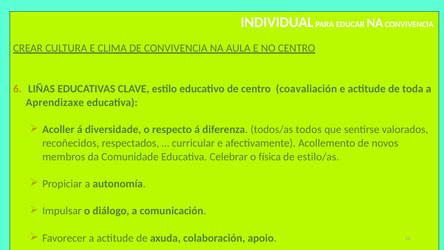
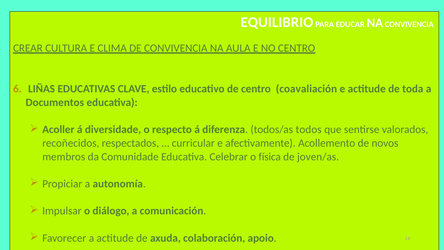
INDIVIDUAL: INDIVIDUAL -> EQUILIBRIO
Aprendizaxe: Aprendizaxe -> Documentos
estilo/as: estilo/as -> joven/as
